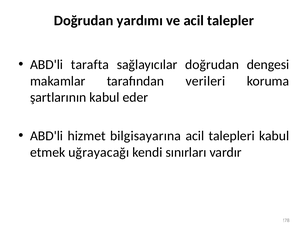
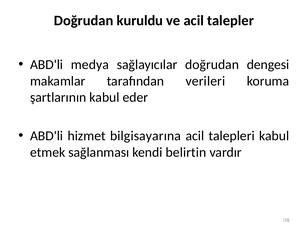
yardımı: yardımı -> kuruldu
tarafta: tarafta -> medya
uğrayacağı: uğrayacağı -> sağlanması
sınırları: sınırları -> belirtin
